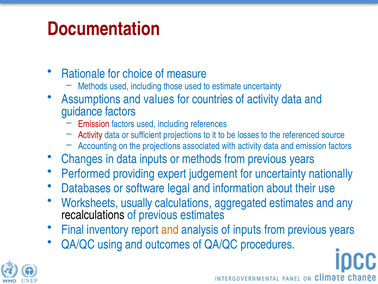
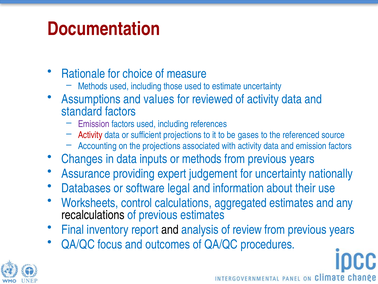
countries: countries -> reviewed
guidance: guidance -> standard
Emission at (94, 124) colour: red -> purple
losses: losses -> gases
Performed: Performed -> Assurance
usually: usually -> control
and at (170, 229) colour: orange -> black
of inputs: inputs -> review
using: using -> focus
